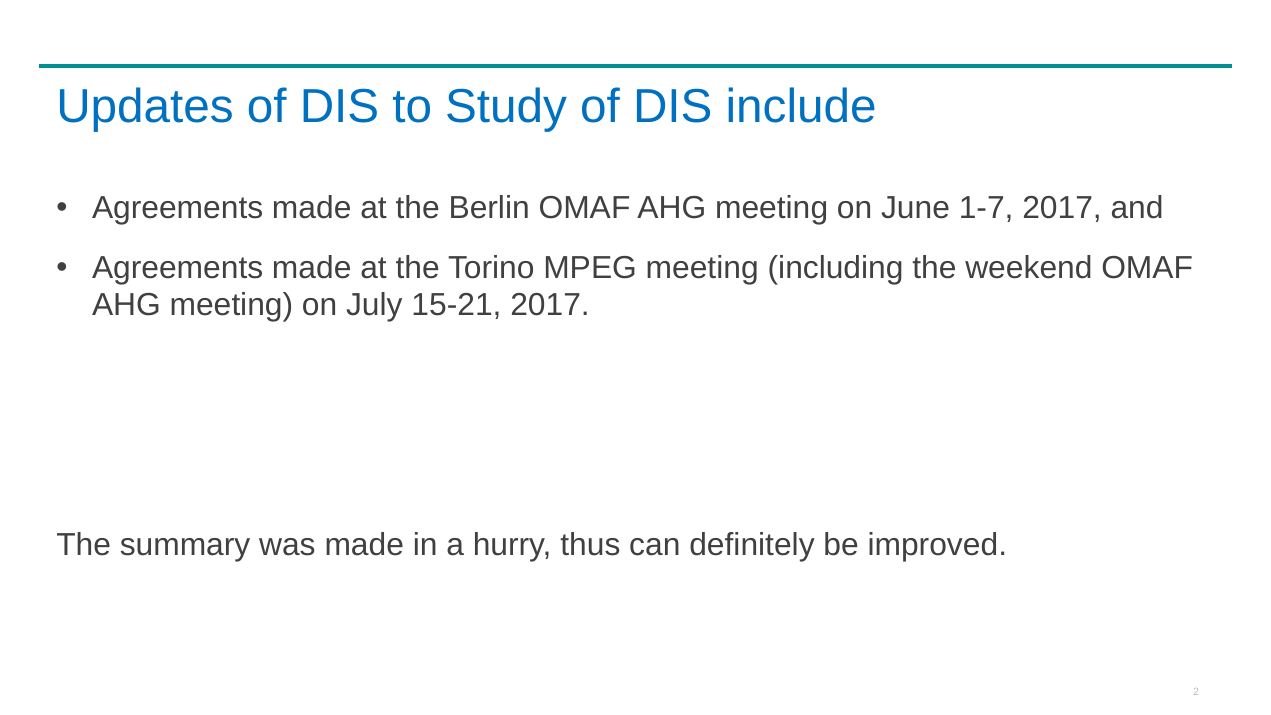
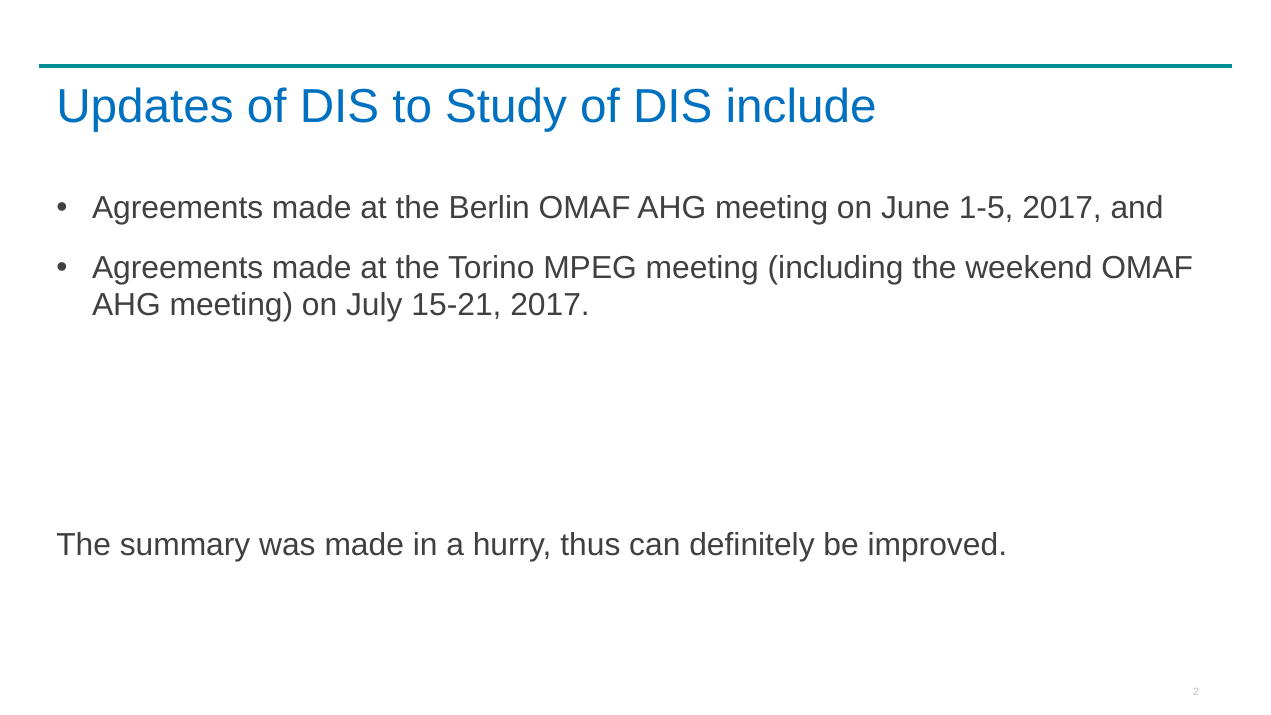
1-7: 1-7 -> 1-5
